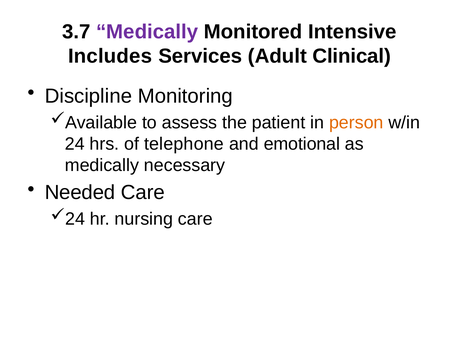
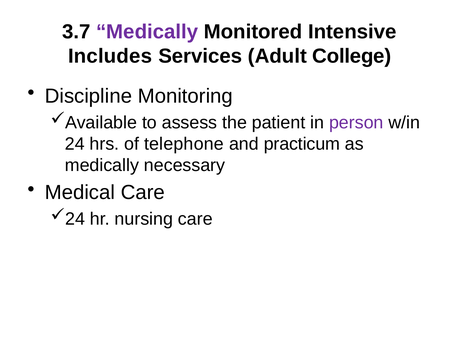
Clinical: Clinical -> College
person colour: orange -> purple
emotional: emotional -> practicum
Needed: Needed -> Medical
